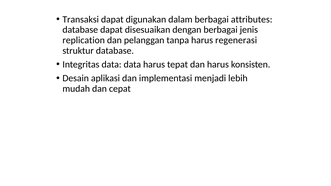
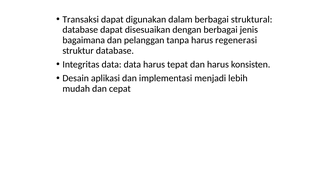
attributes: attributes -> struktural
replication: replication -> bagaimana
